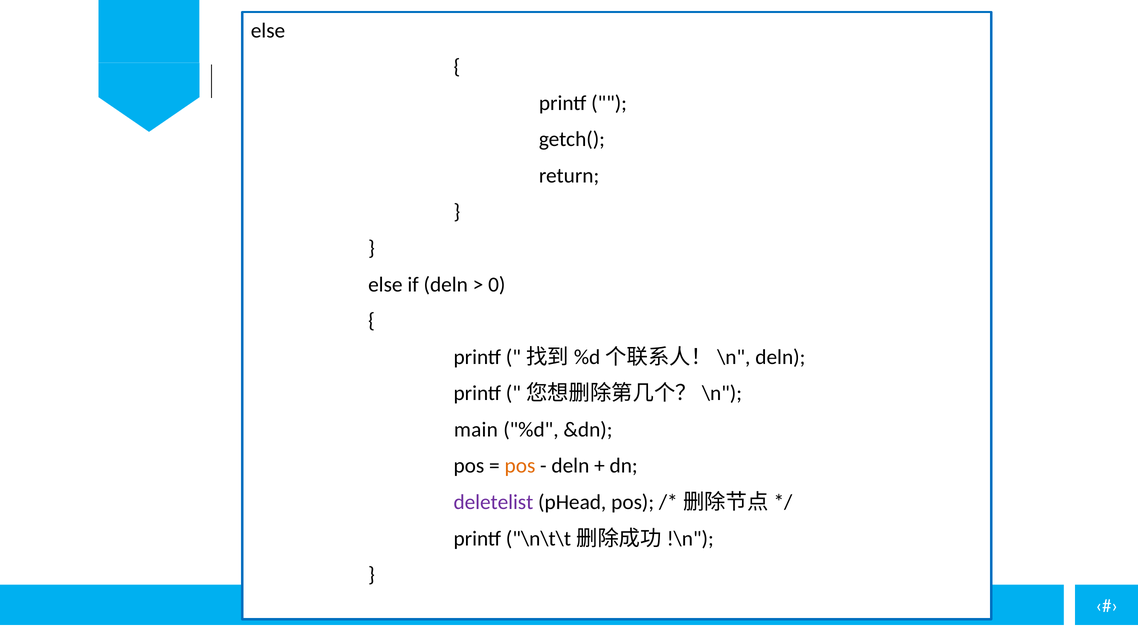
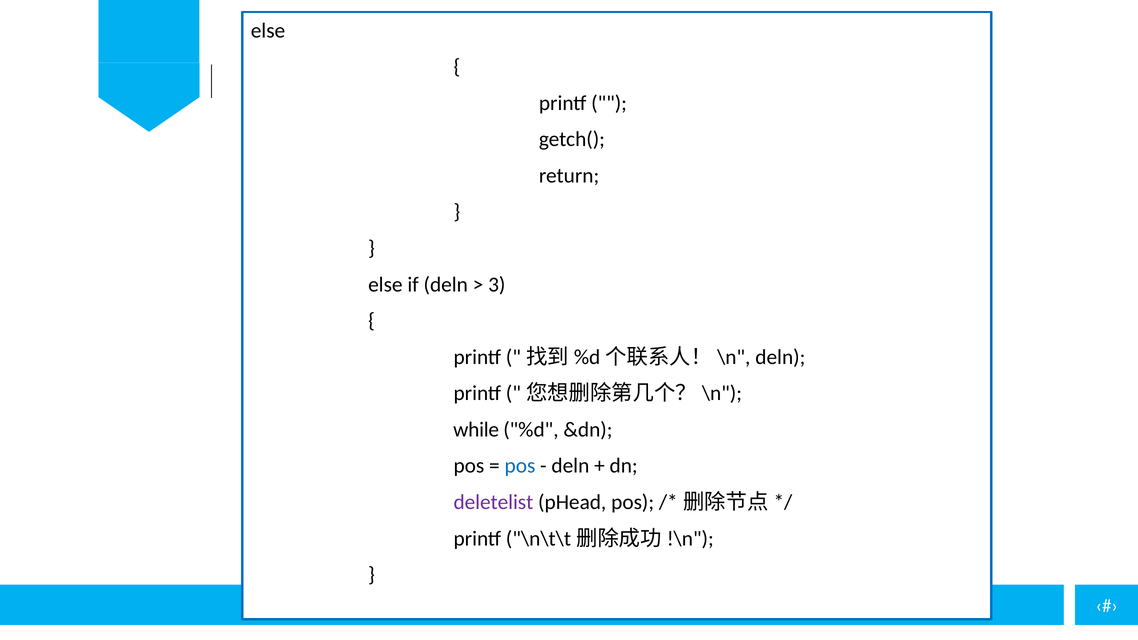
0: 0 -> 3
main: main -> while
pos at (520, 466) colour: orange -> blue
